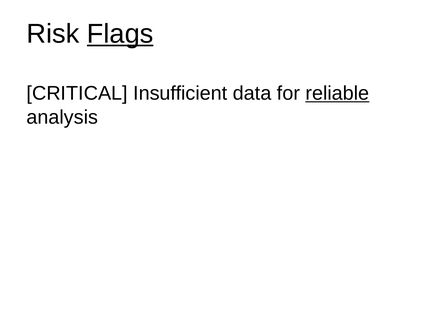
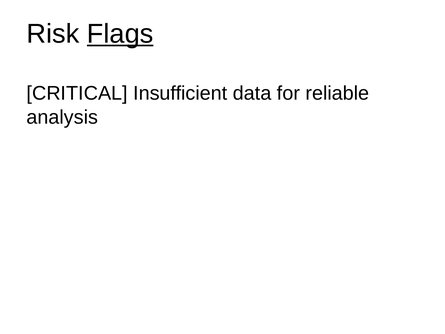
reliable underline: present -> none
